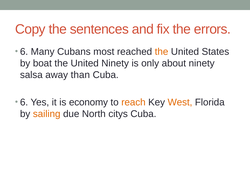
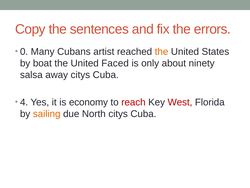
6 at (24, 51): 6 -> 0
most: most -> artist
United Ninety: Ninety -> Faced
away than: than -> citys
6 at (24, 102): 6 -> 4
reach colour: orange -> red
West colour: orange -> red
